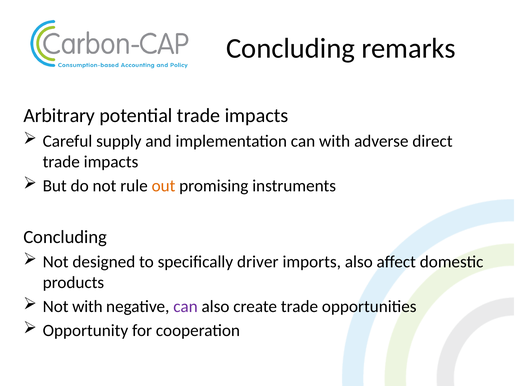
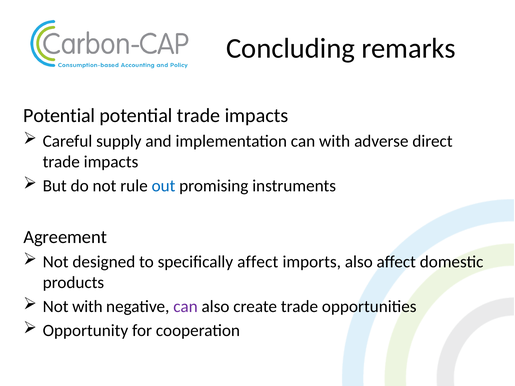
Arbitrary at (59, 116): Arbitrary -> Potential
out colour: orange -> blue
Concluding at (65, 237): Concluding -> Agreement
specifically driver: driver -> affect
